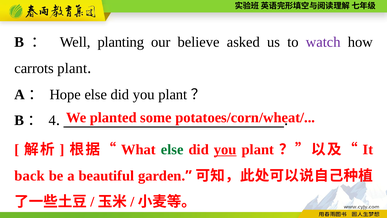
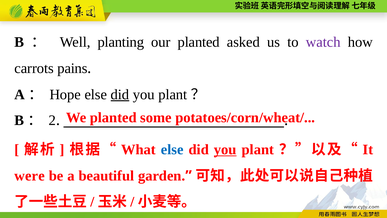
our believe: believe -> planted
carrots plant: plant -> pains
did at (120, 94) underline: none -> present
4: 4 -> 2
else at (172, 149) colour: green -> blue
back: back -> were
